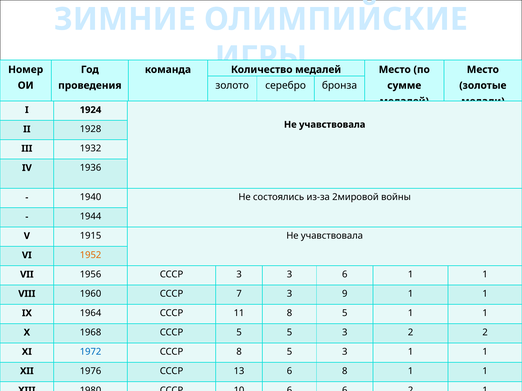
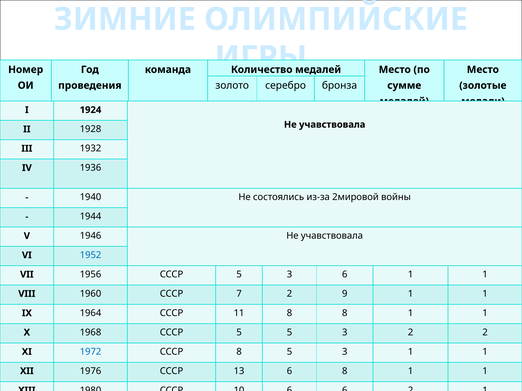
1915: 1915 -> 1946
1952 colour: orange -> blue
1956 СССР 3: 3 -> 5
7 3: 3 -> 2
11 8 5: 5 -> 8
